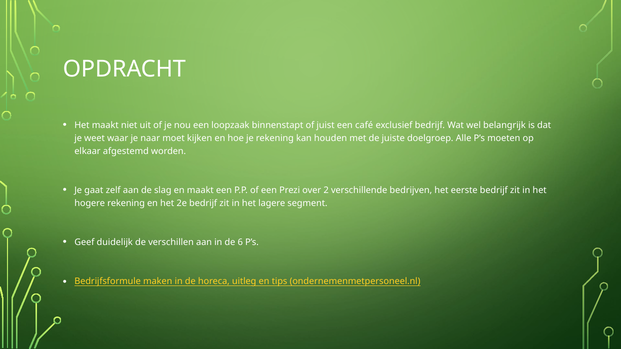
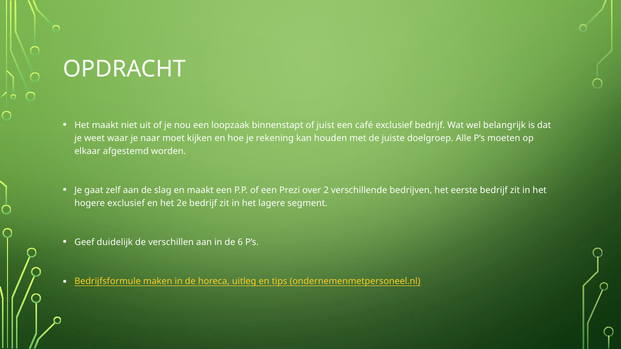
hogere rekening: rekening -> exclusief
